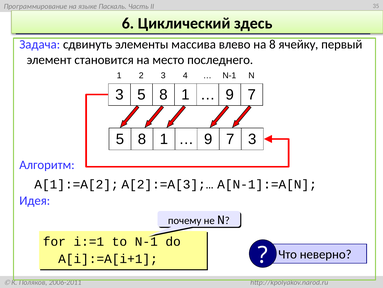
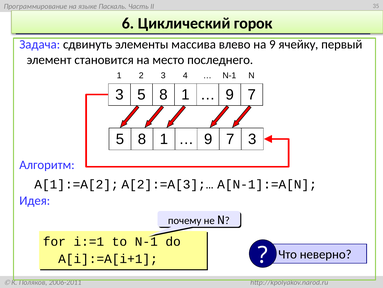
здесь: здесь -> горок
на 8: 8 -> 9
